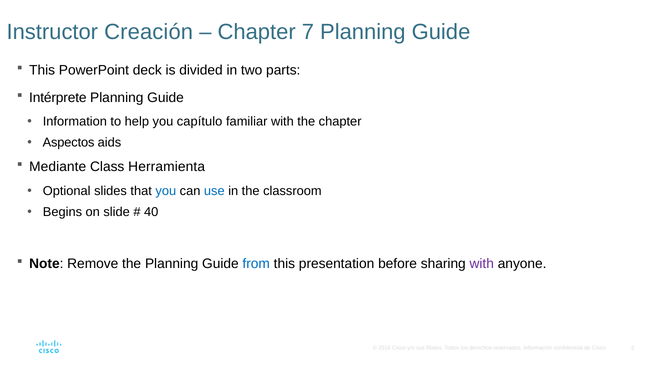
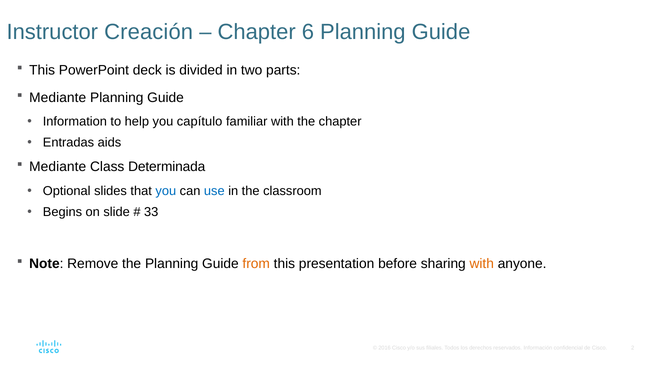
7: 7 -> 6
Intérprete at (58, 98): Intérprete -> Mediante
Aspectos: Aspectos -> Entradas
Herramienta: Herramienta -> Determinada
40: 40 -> 33
from colour: blue -> orange
with at (482, 264) colour: purple -> orange
